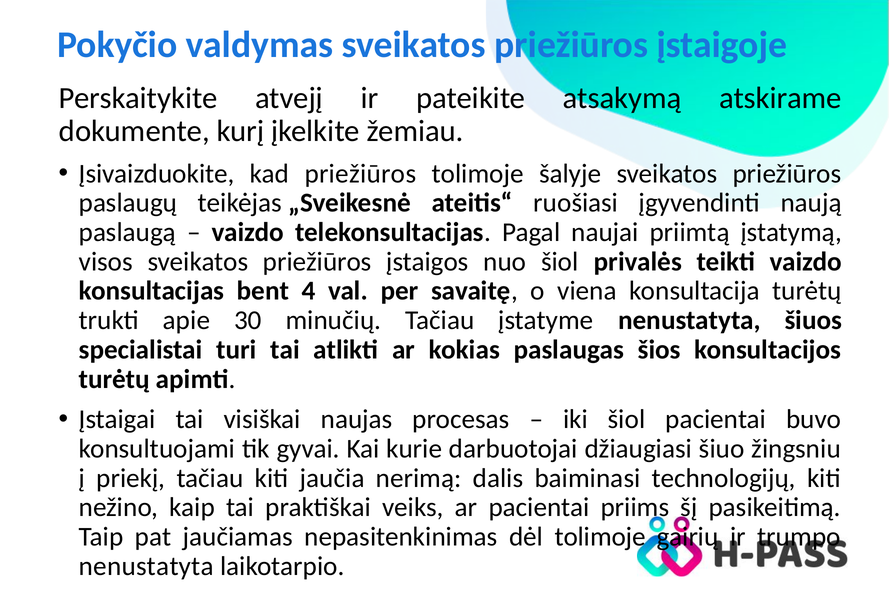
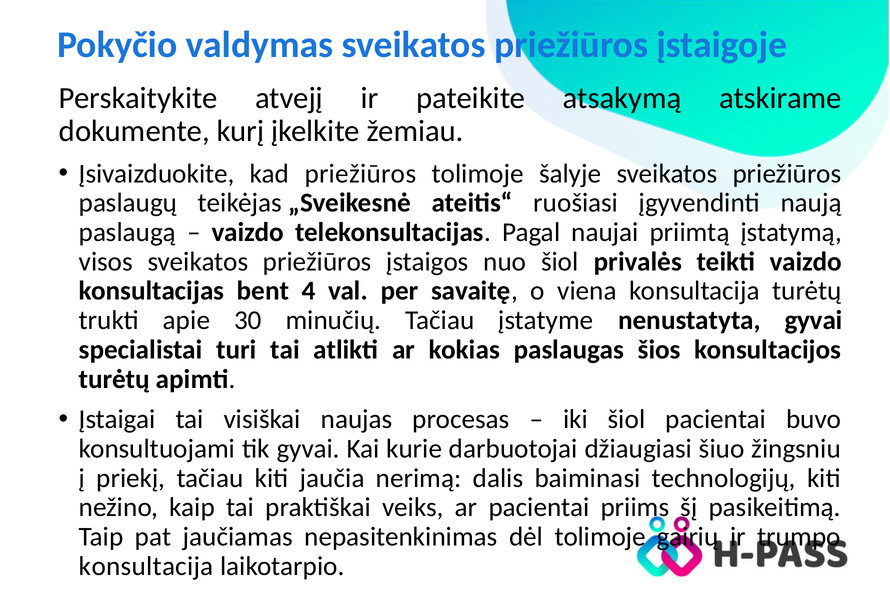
nenustatyta šiuos: šiuos -> gyvai
nenustatyta at (146, 566): nenustatyta -> konsultacija
